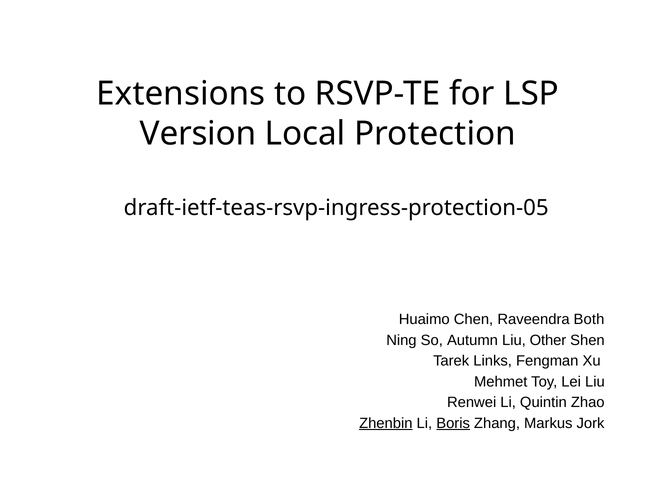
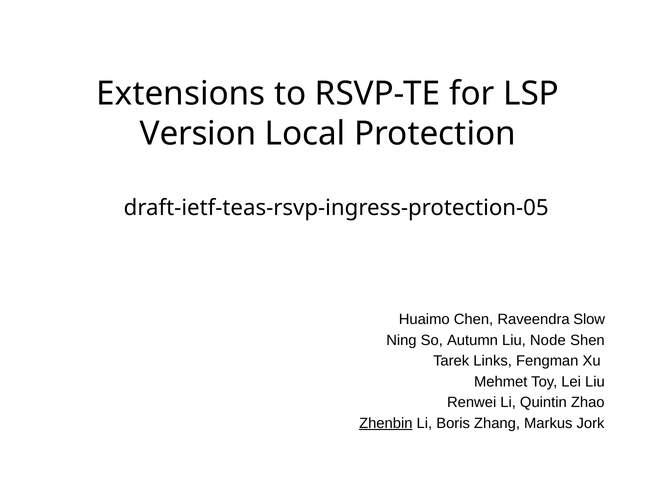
Both: Both -> Slow
Other: Other -> Node
Boris underline: present -> none
